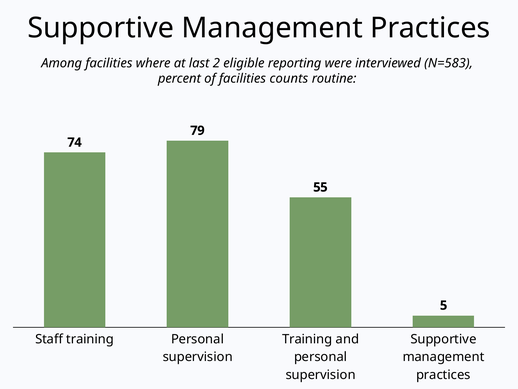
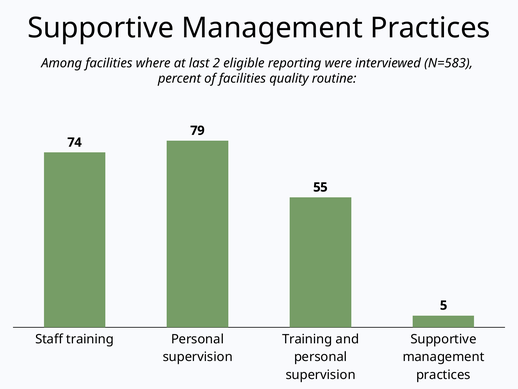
counts: counts -> quality
